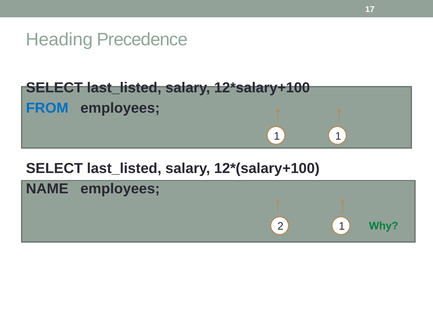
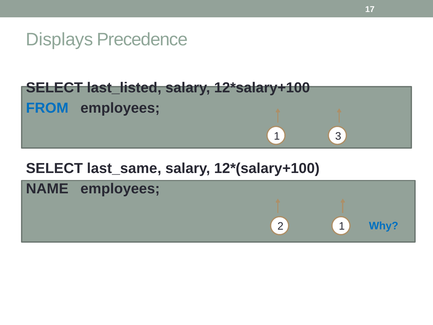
Heading: Heading -> Displays
1 1: 1 -> 3
last_listed at (124, 168): last_listed -> last_same
Why colour: green -> blue
